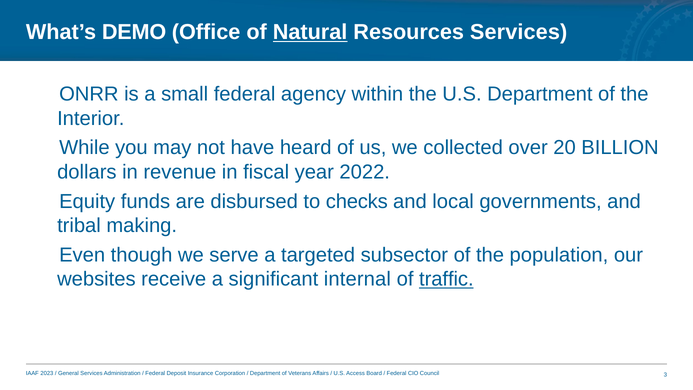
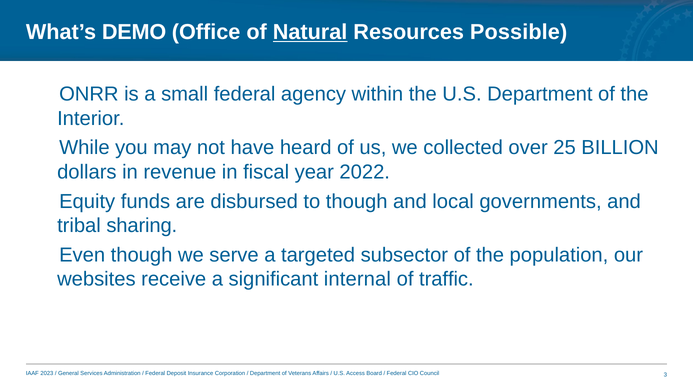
Resources Services: Services -> Possible
20: 20 -> 25
to checks: checks -> though
making: making -> sharing
traffic underline: present -> none
